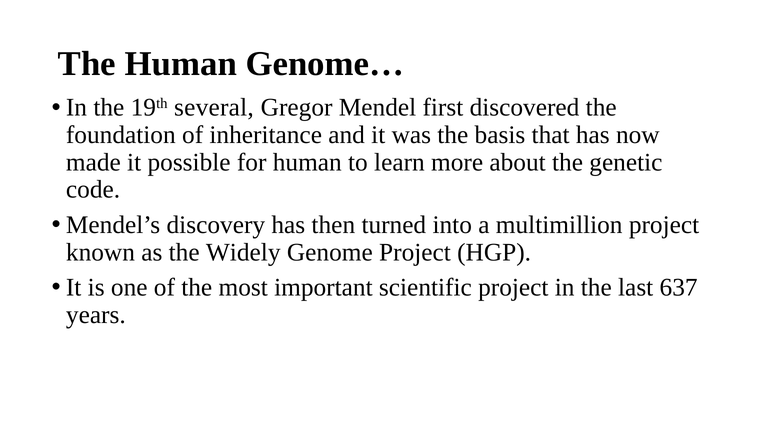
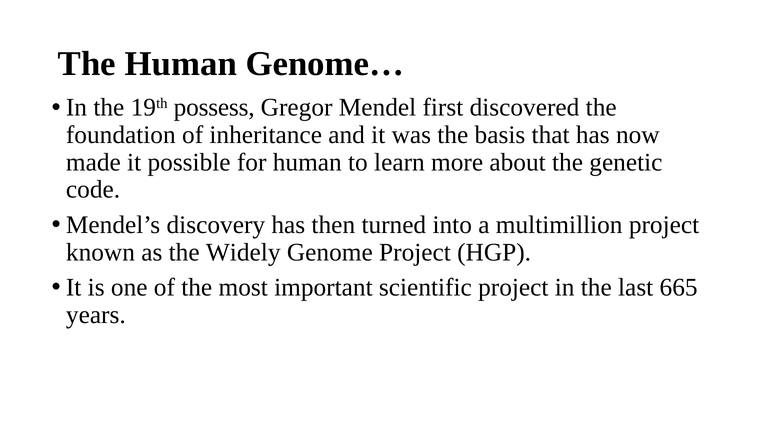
several: several -> possess
637: 637 -> 665
